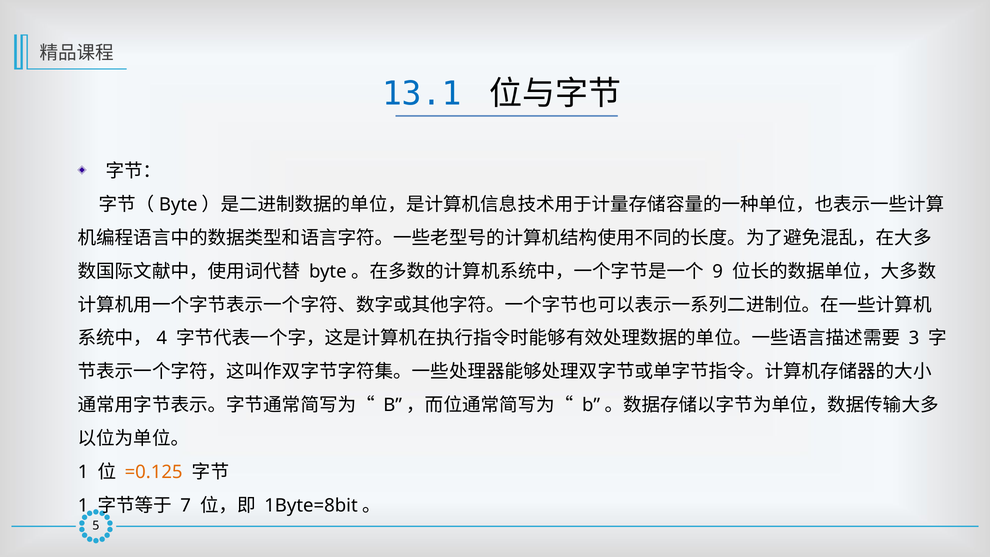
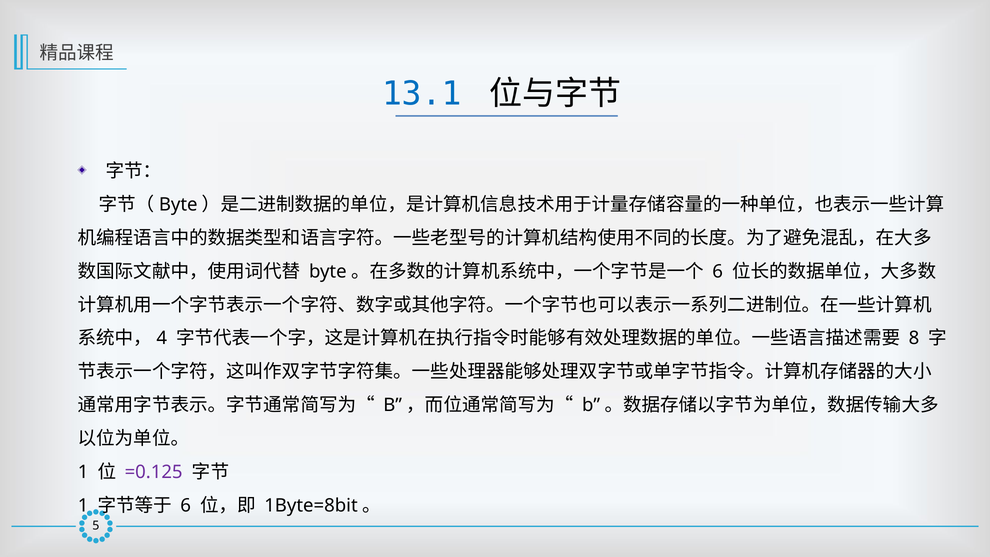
9 at (718, 271): 9 -> 6
3: 3 -> 8
=0.125 colour: orange -> purple
7 at (186, 505): 7 -> 6
